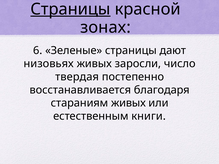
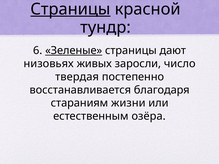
зонах: зонах -> тундр
Зеленые underline: none -> present
стараниям живых: живых -> жизни
книги: книги -> озёра
